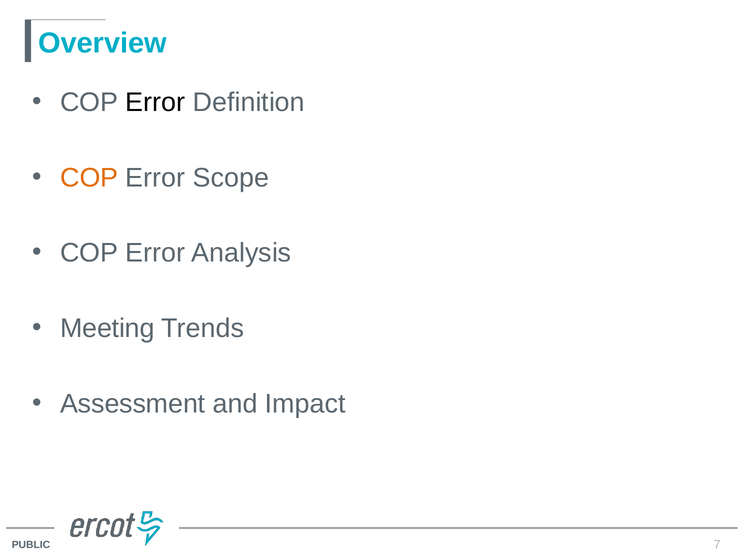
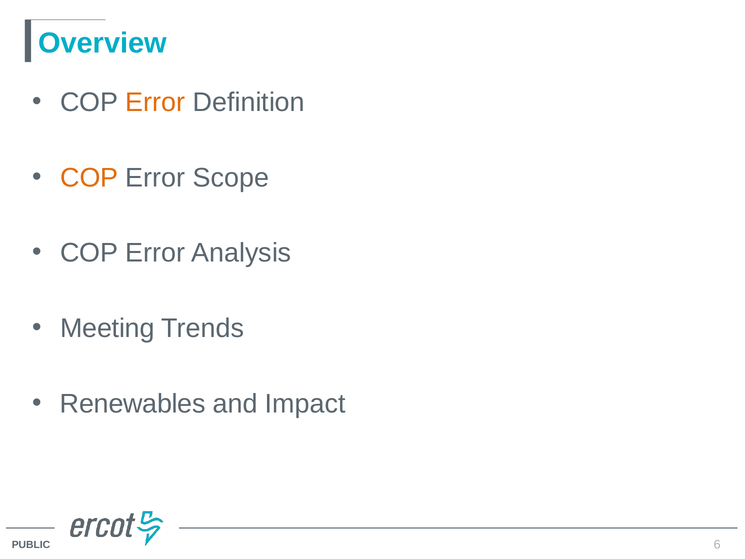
Error at (155, 102) colour: black -> orange
Assessment: Assessment -> Renewables
7: 7 -> 6
